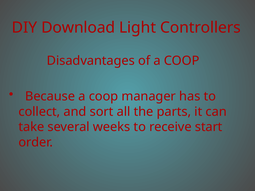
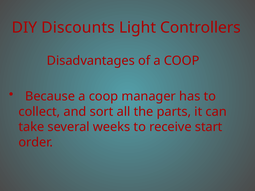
Download: Download -> Discounts
